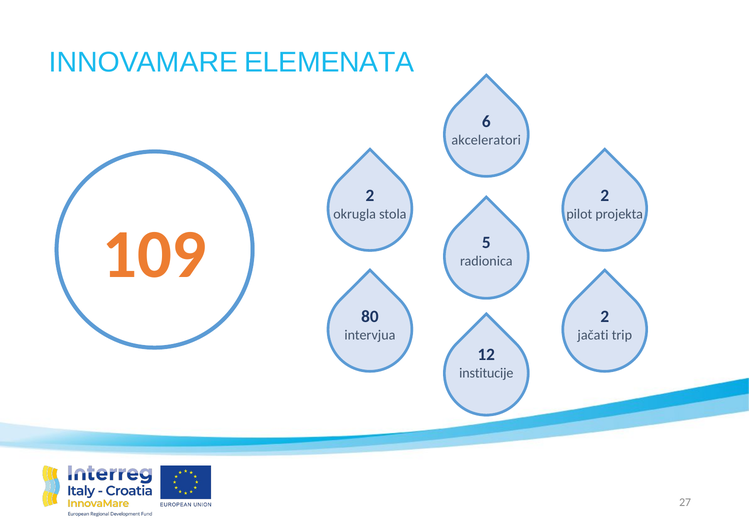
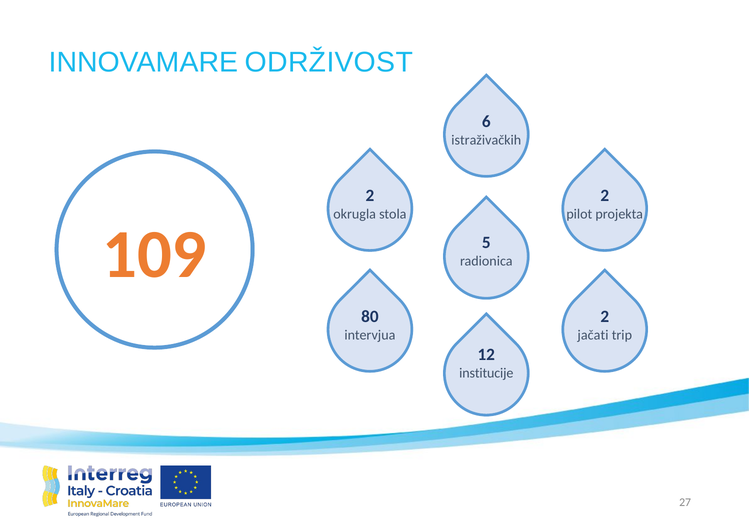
ELEMENATA: ELEMENATA -> ODRŽIVOST
akceleratori: akceleratori -> istraživačkih
